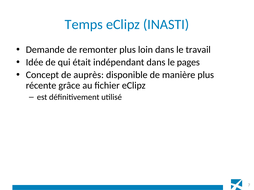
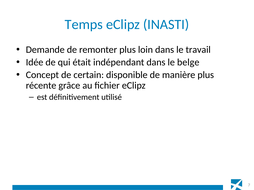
pages: pages -> belge
auprès: auprès -> certain
